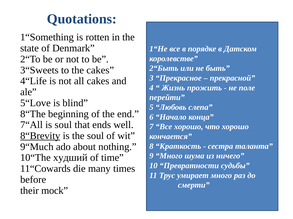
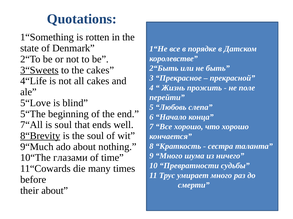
3“Sweets underline: none -> present
8“The: 8“The -> 5“The
худший: худший -> глазами
their mock: mock -> about
